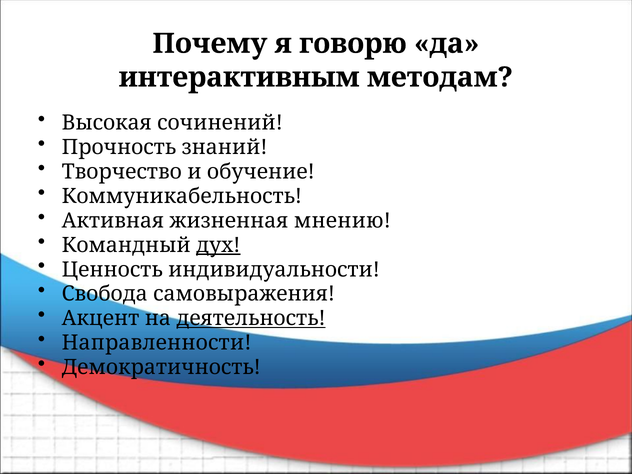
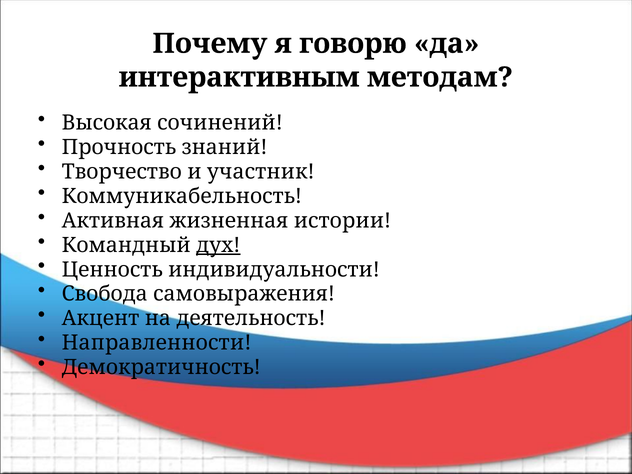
обучение: обучение -> участник
мнению: мнению -> истории
деятельность underline: present -> none
